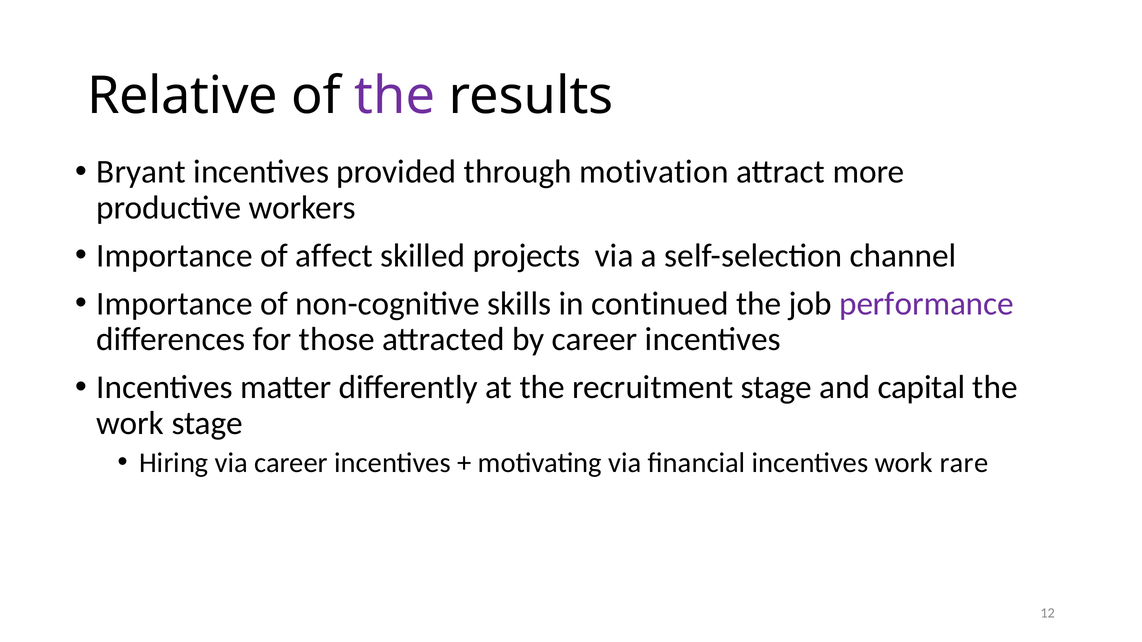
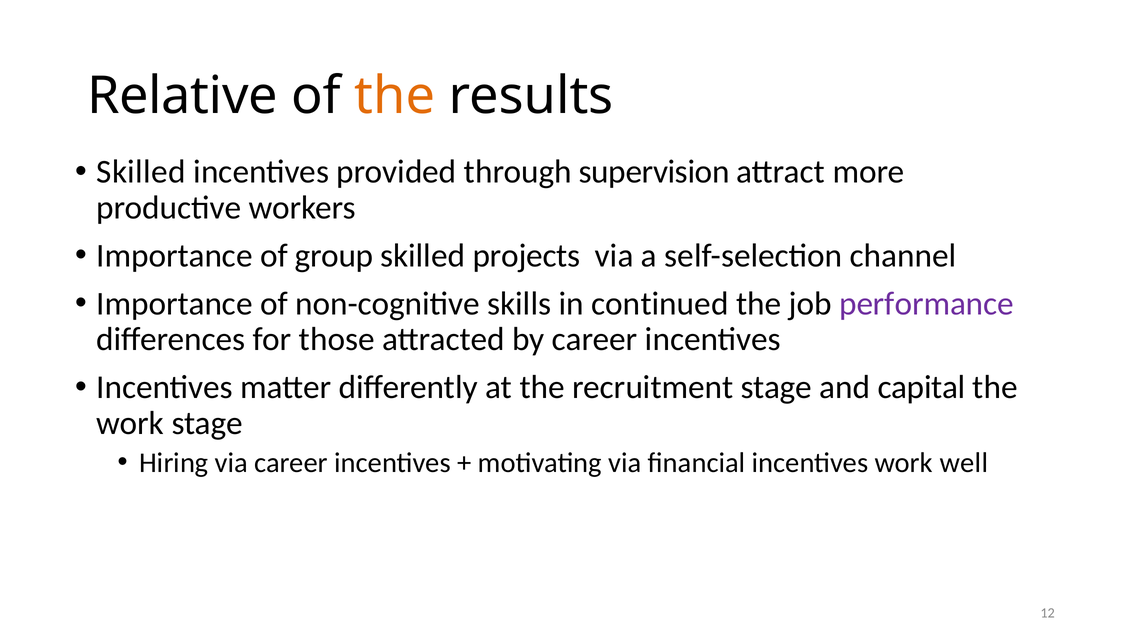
the at (395, 96) colour: purple -> orange
Bryant at (141, 172): Bryant -> Skilled
motivation: motivation -> supervision
affect: affect -> group
rare: rare -> well
